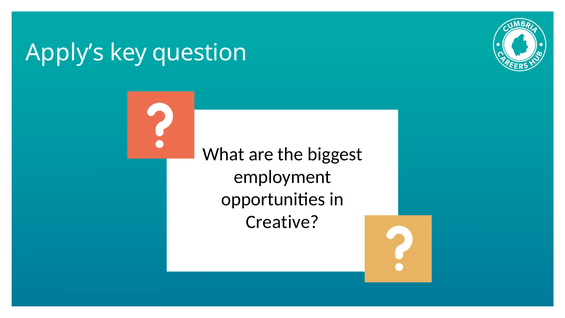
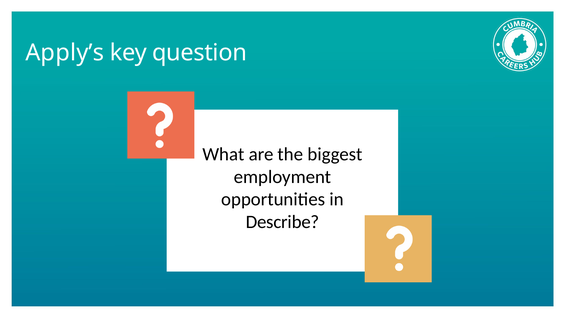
Creative: Creative -> Describe
